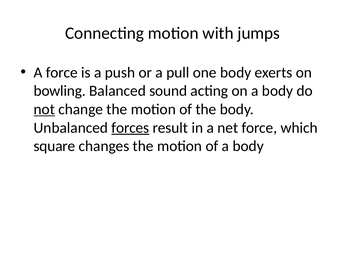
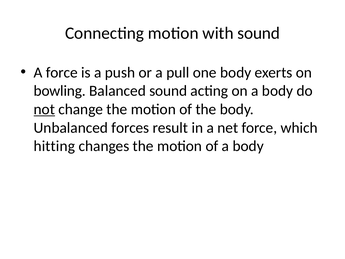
with jumps: jumps -> sound
forces underline: present -> none
square: square -> hitting
